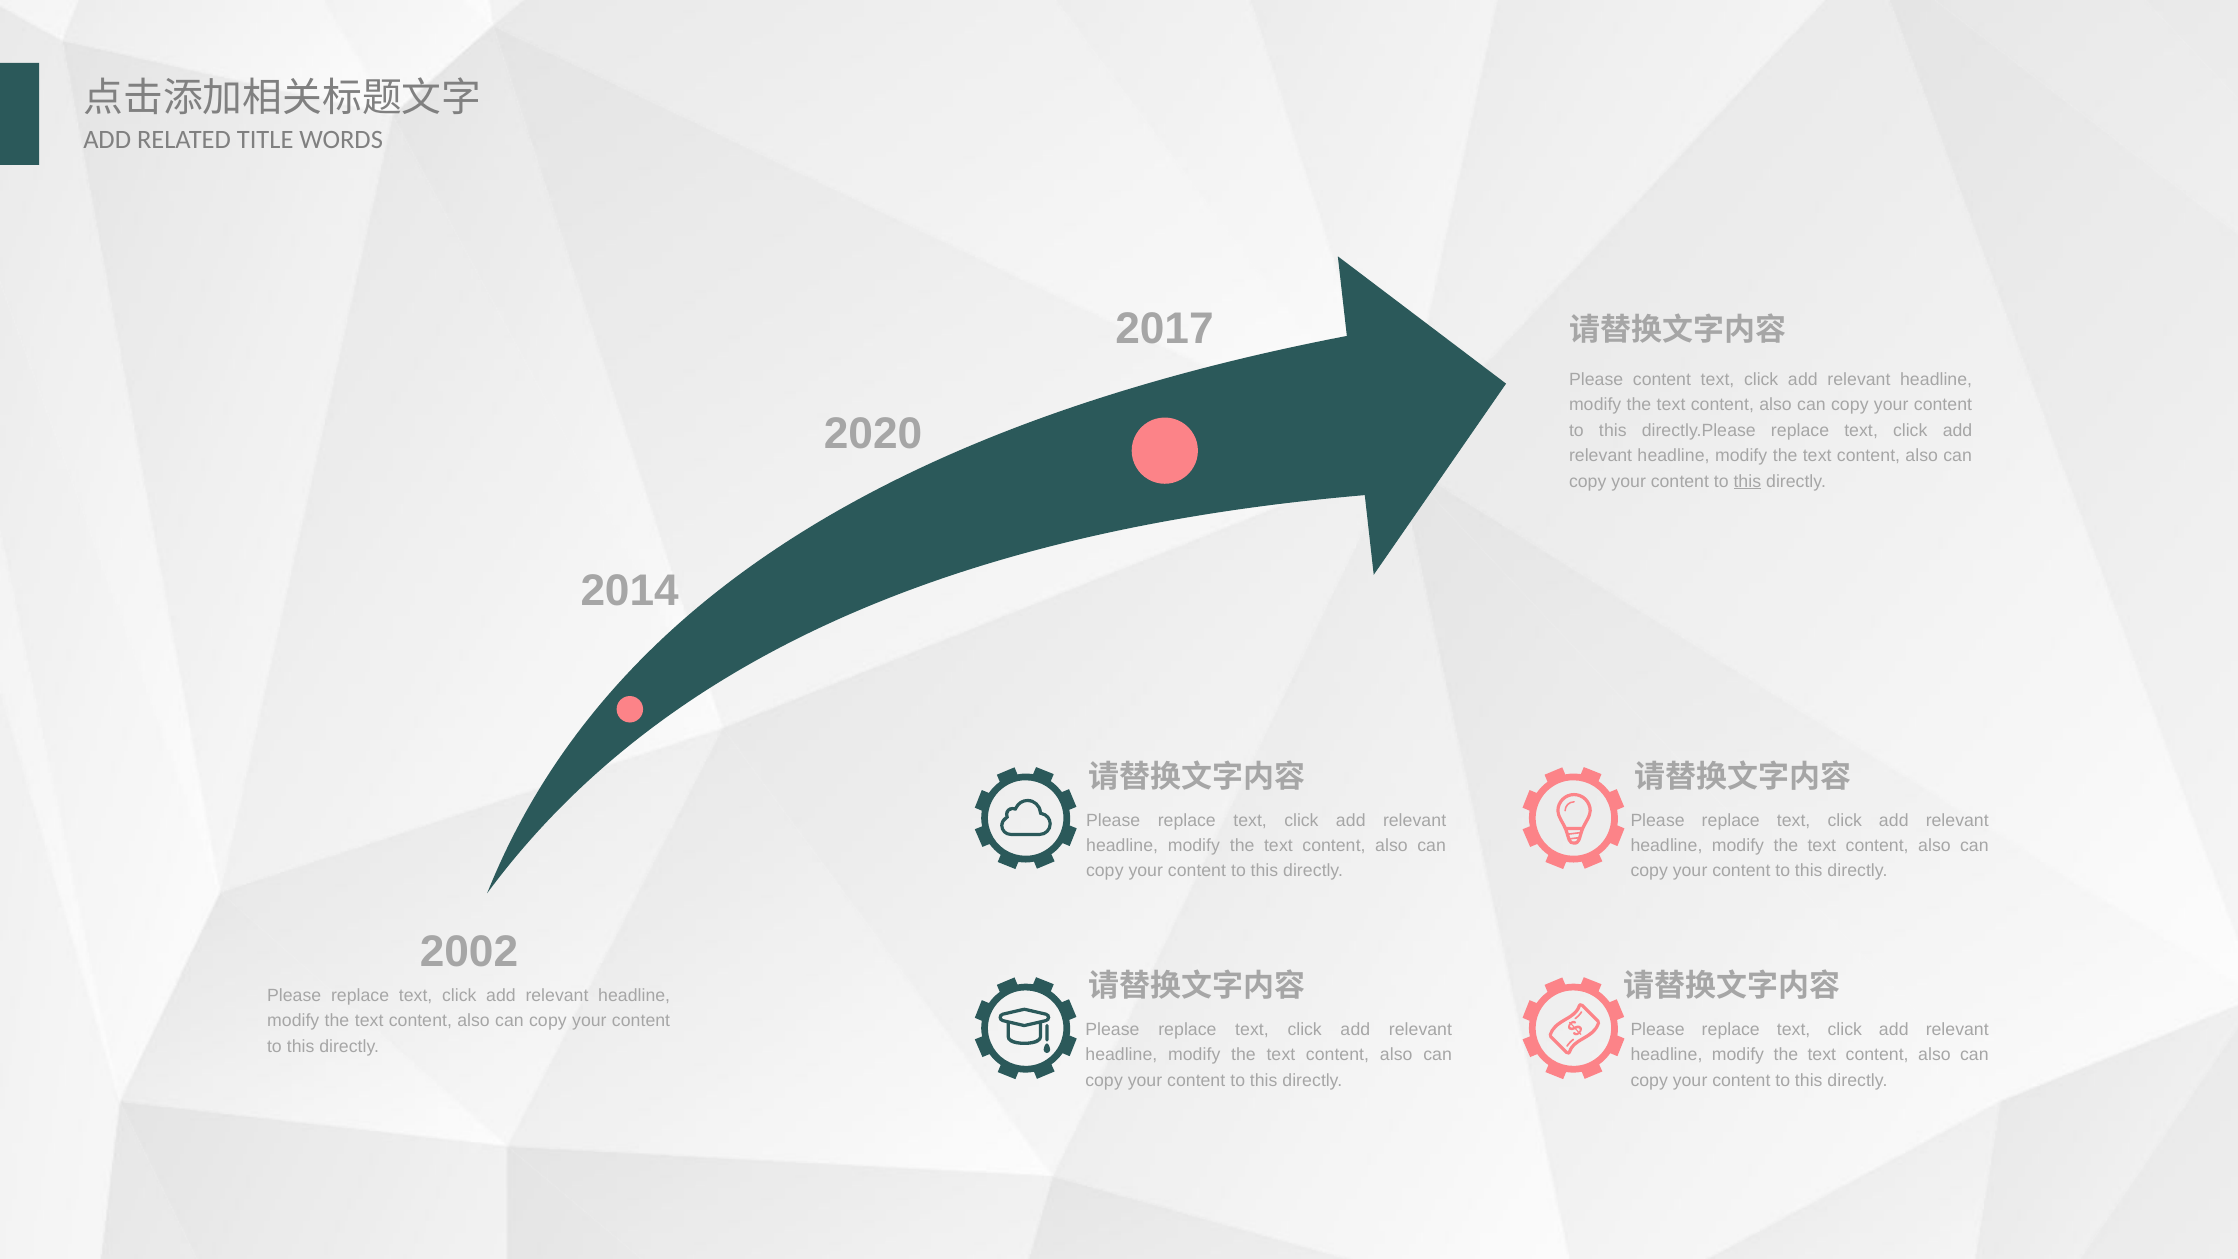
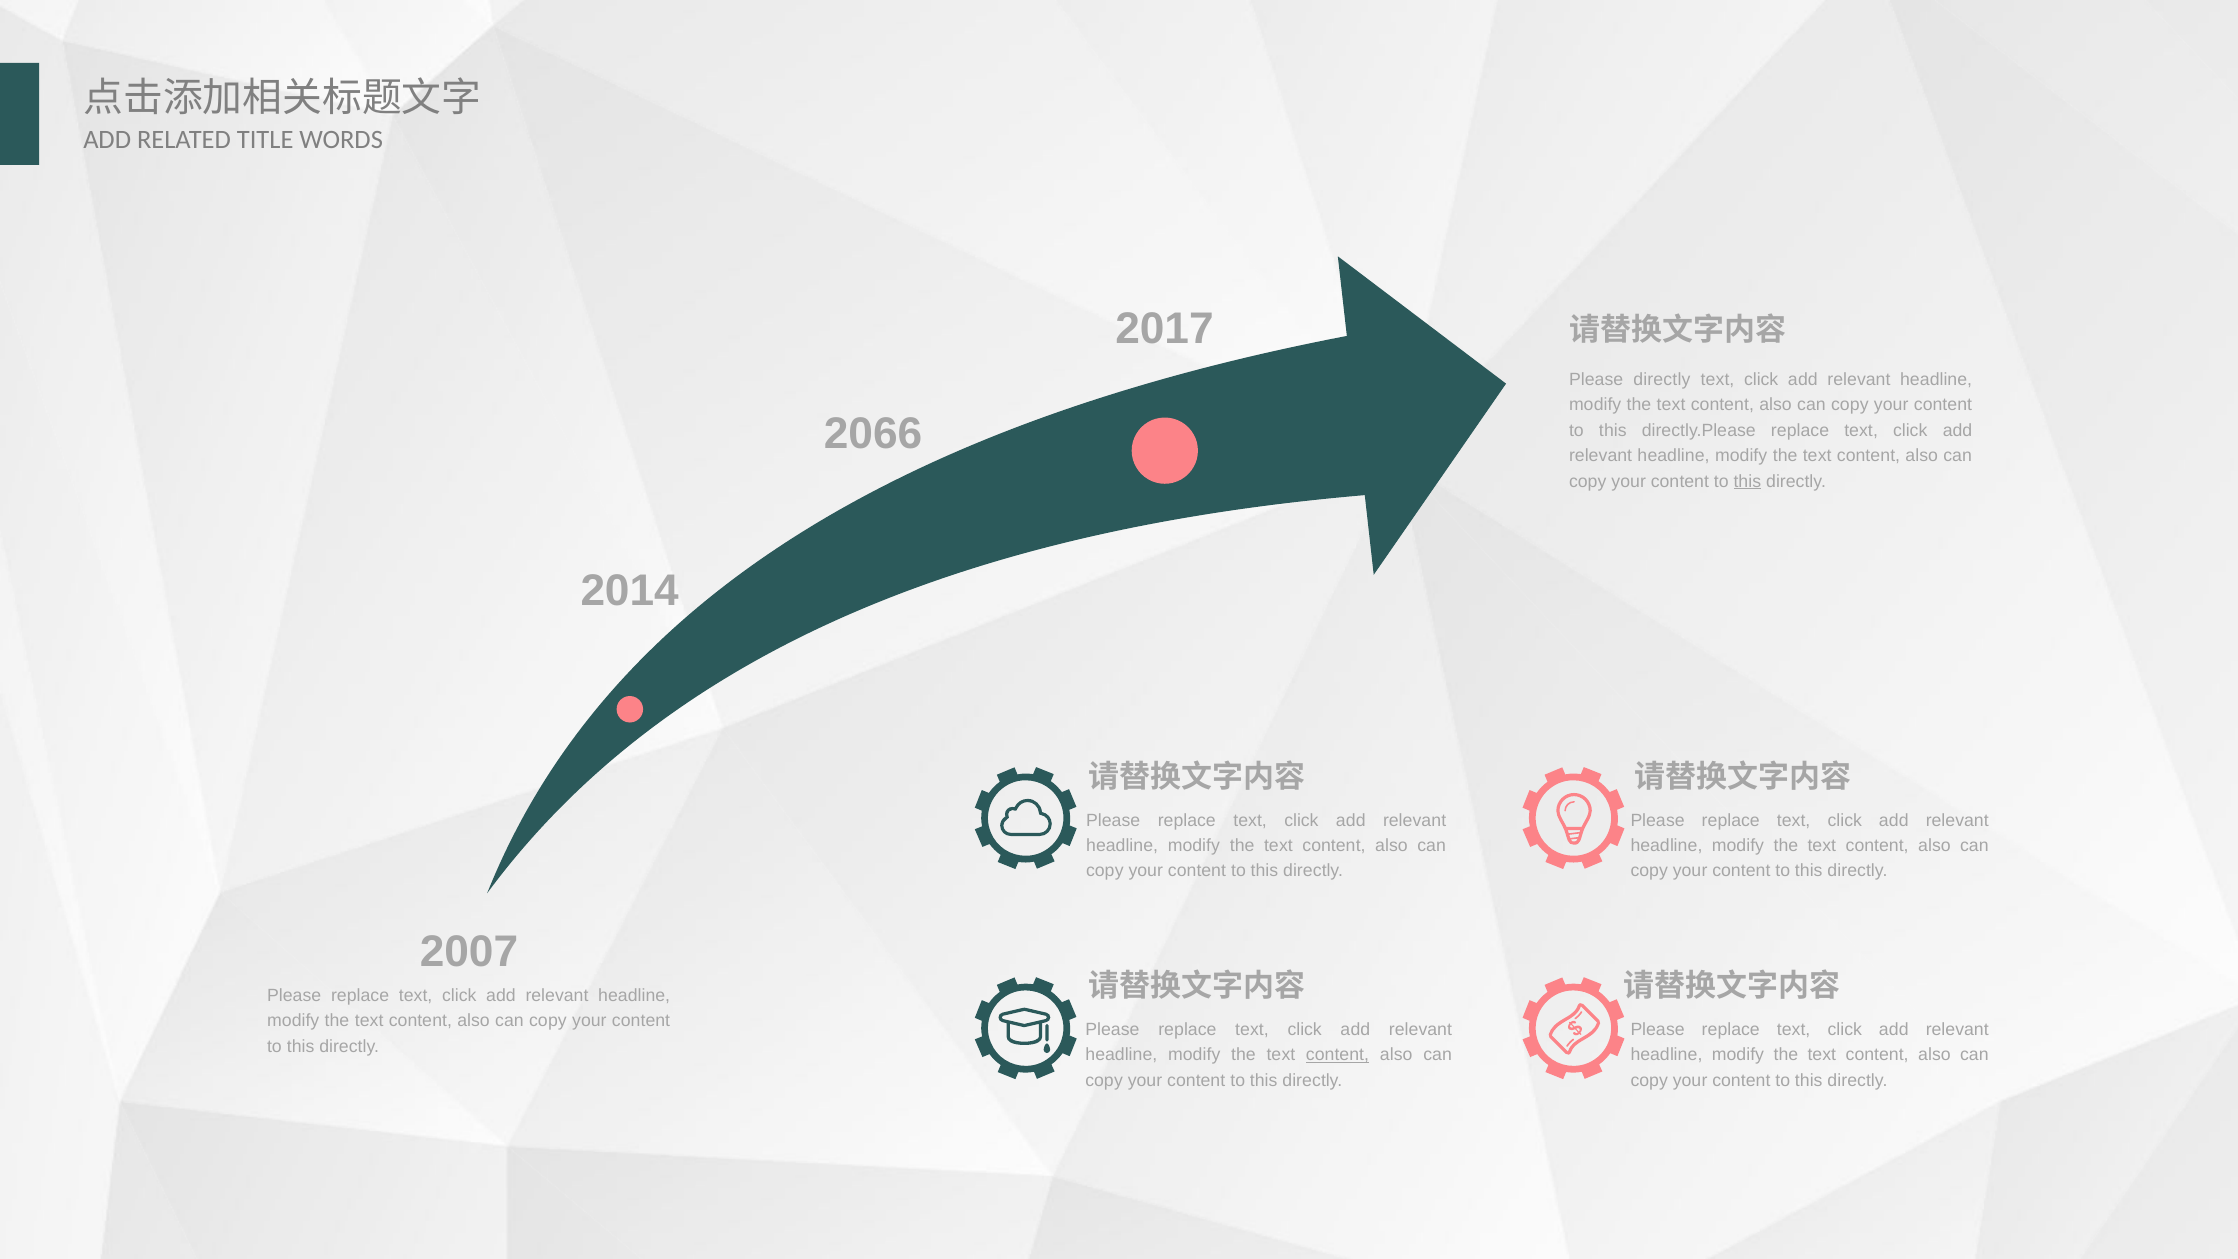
Please content: content -> directly
2020: 2020 -> 2066
2002: 2002 -> 2007
content at (1337, 1055) underline: none -> present
